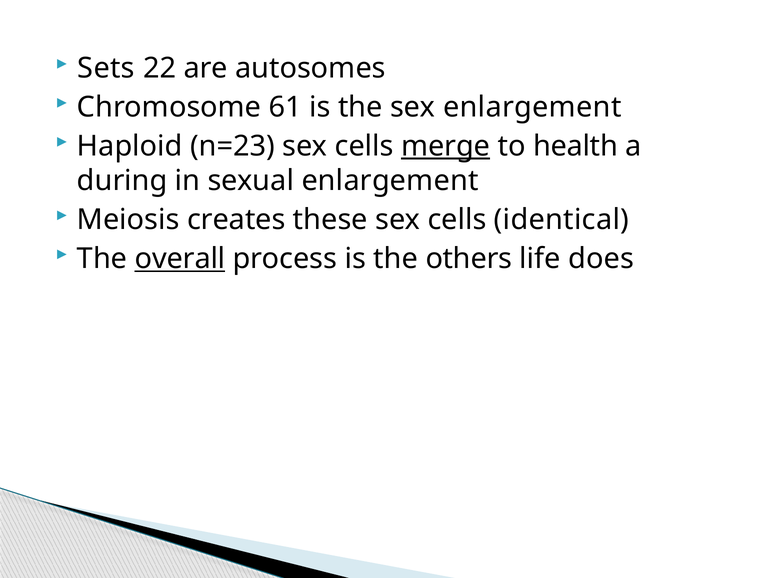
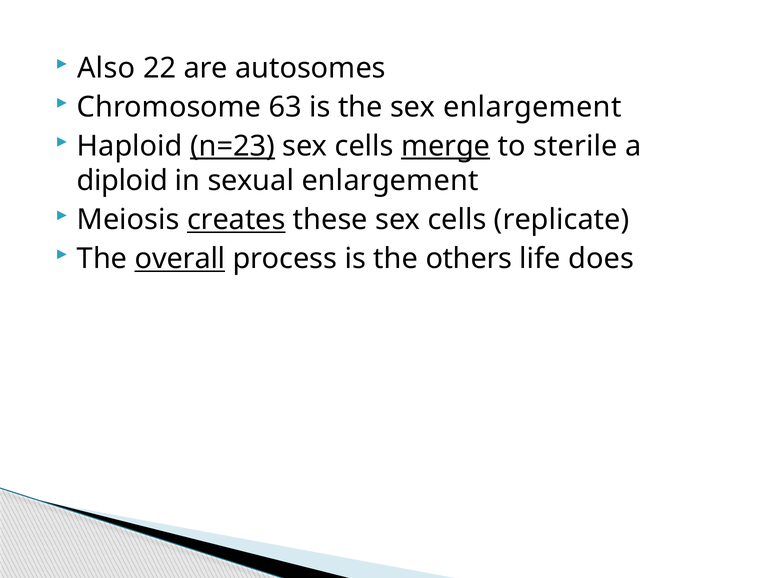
Sets: Sets -> Also
61: 61 -> 63
n=23 underline: none -> present
health: health -> sterile
during: during -> diploid
creates underline: none -> present
identical: identical -> replicate
